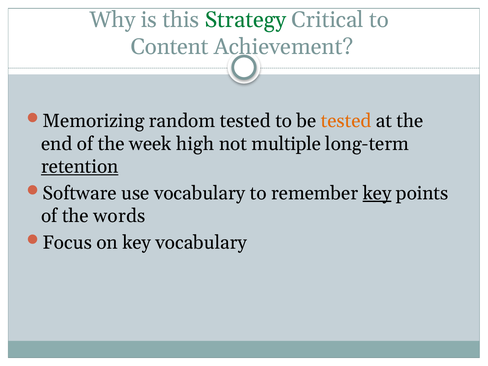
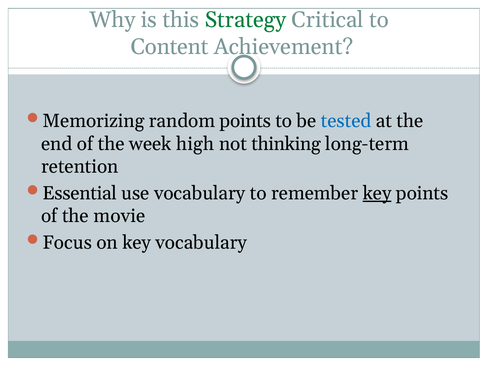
random tested: tested -> points
tested at (346, 121) colour: orange -> blue
multiple: multiple -> thinking
retention underline: present -> none
Software: Software -> Essential
words: words -> movie
